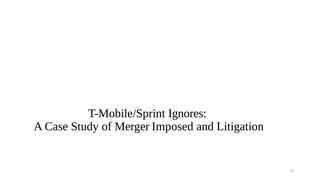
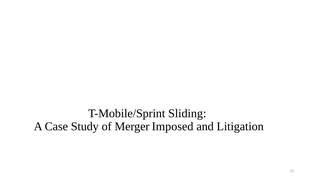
Ignores: Ignores -> Sliding
